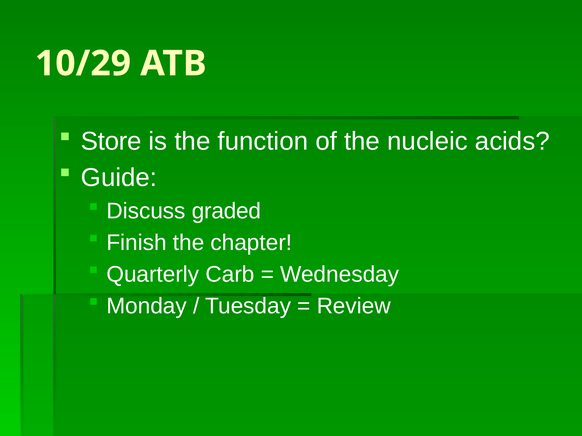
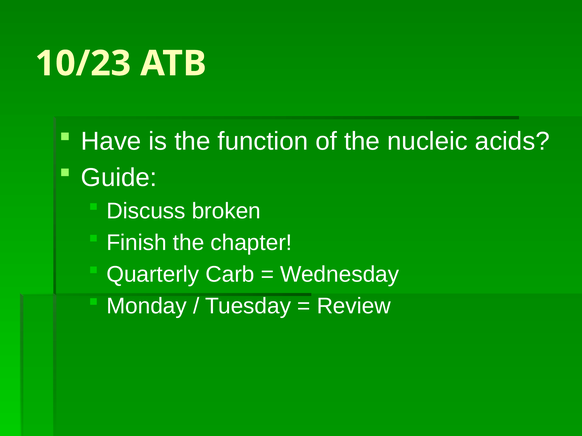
10/29: 10/29 -> 10/23
Store: Store -> Have
graded: graded -> broken
